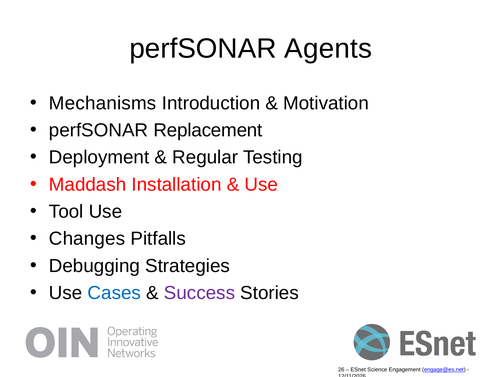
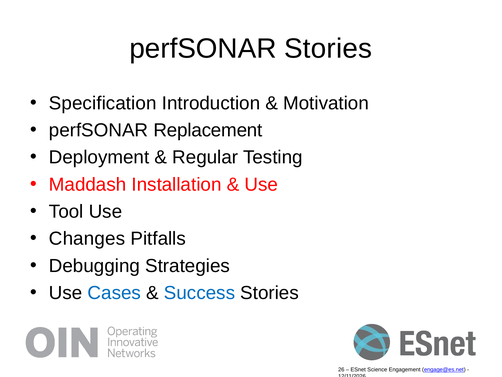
perfSONAR Agents: Agents -> Stories
Mechanisms: Mechanisms -> Specification
Success colour: purple -> blue
